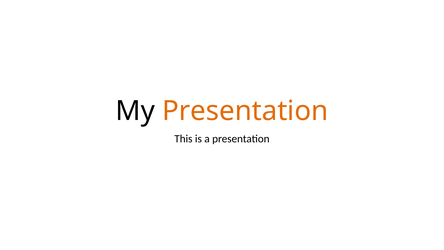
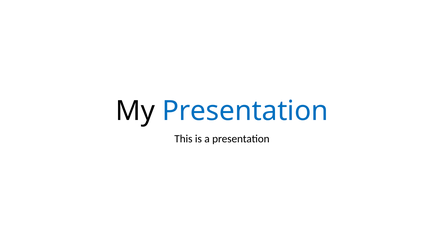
Presentation at (245, 111) colour: orange -> blue
